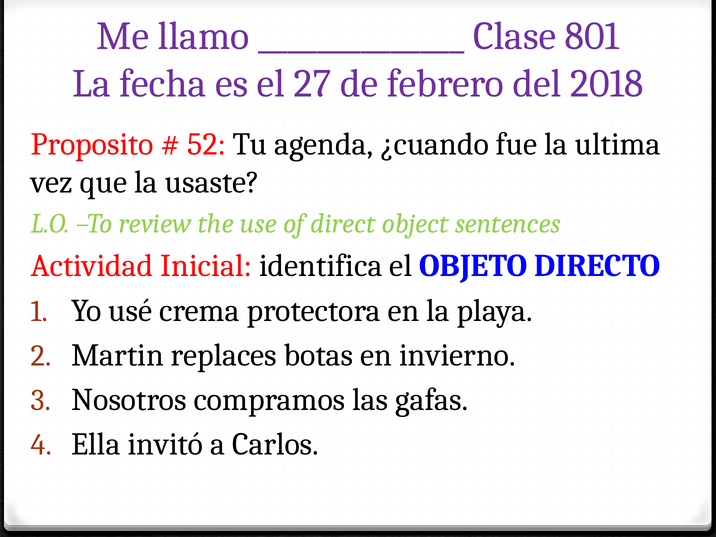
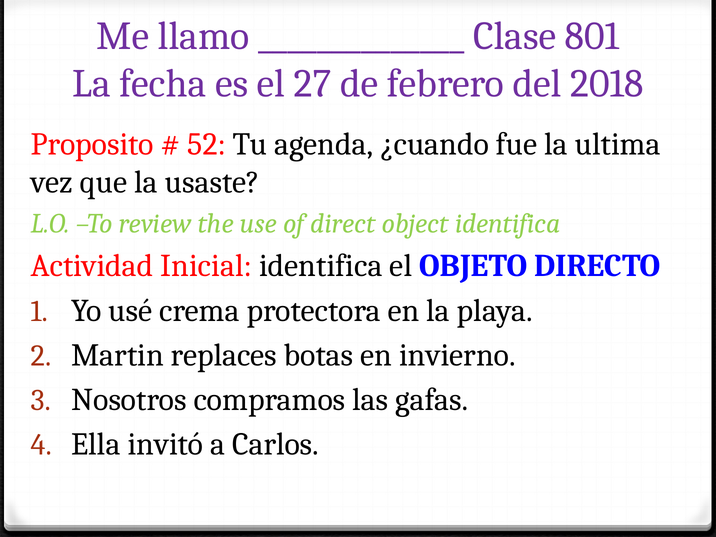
object sentences: sentences -> identifica
